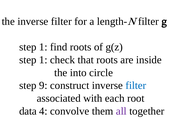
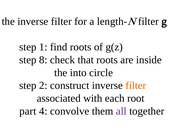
1 at (43, 60): 1 -> 8
9: 9 -> 2
filter at (136, 86) colour: blue -> orange
data: data -> part
